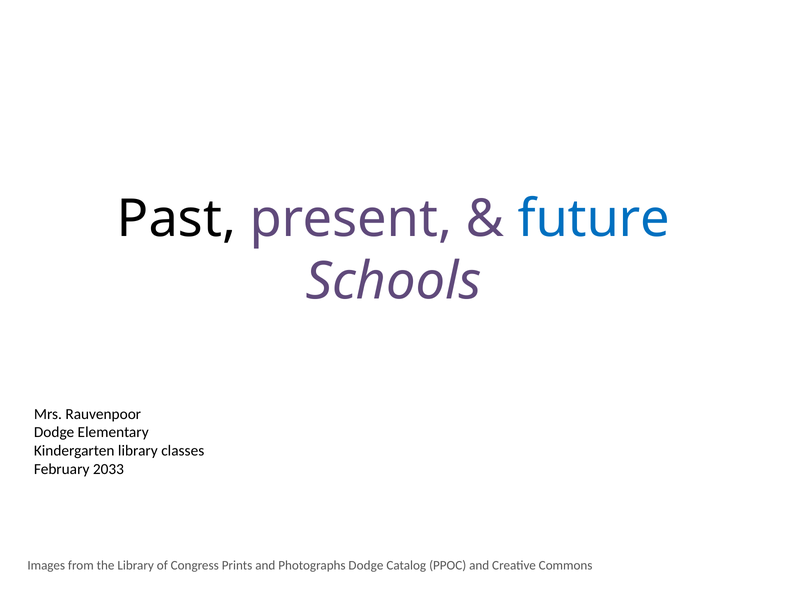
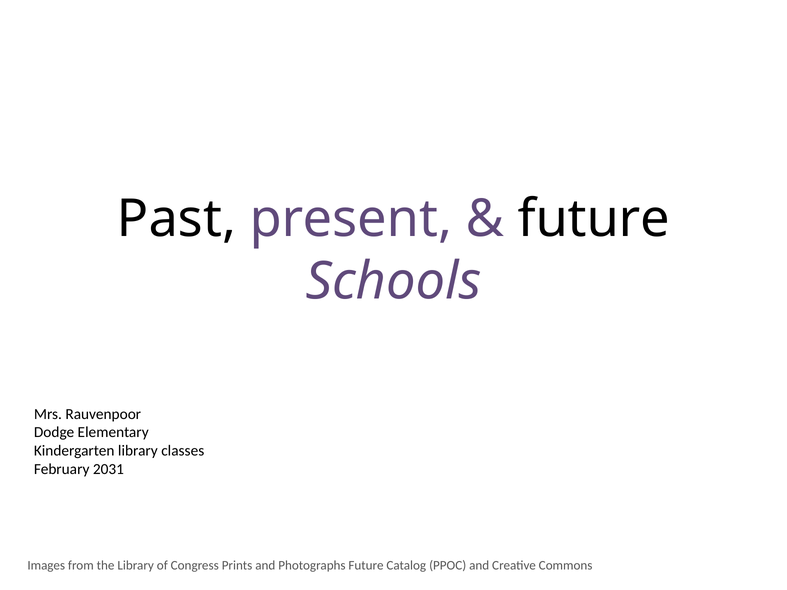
future at (594, 219) colour: blue -> black
2033: 2033 -> 2031
Photographs Dodge: Dodge -> Future
